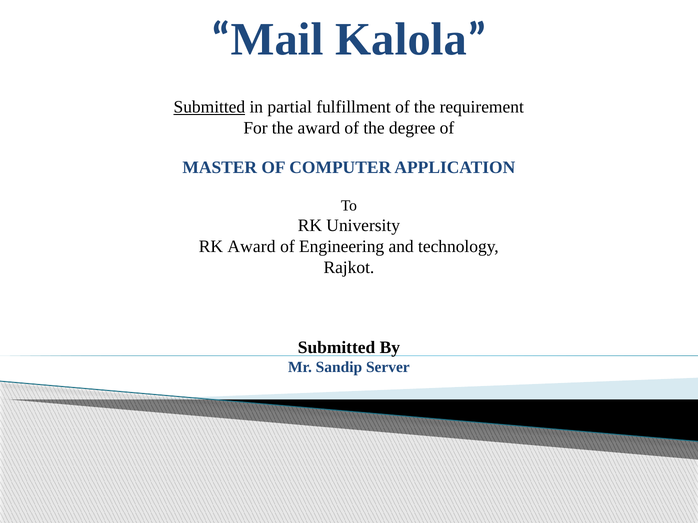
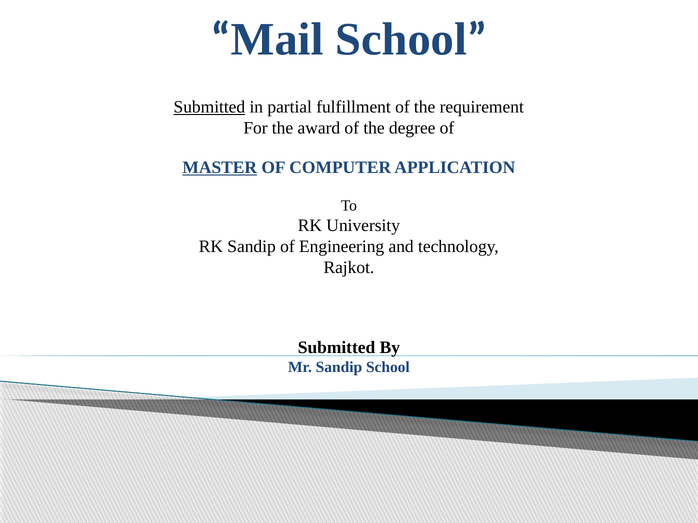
Mail Kalola: Kalola -> School
MASTER underline: none -> present
RK Award: Award -> Sandip
Sandip Server: Server -> School
